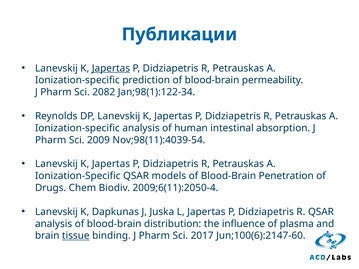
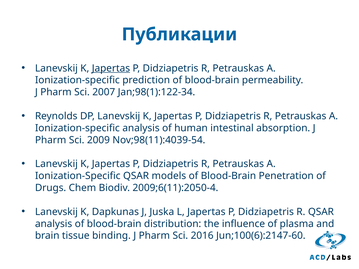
2082: 2082 -> 2007
tissue underline: present -> none
2017: 2017 -> 2016
